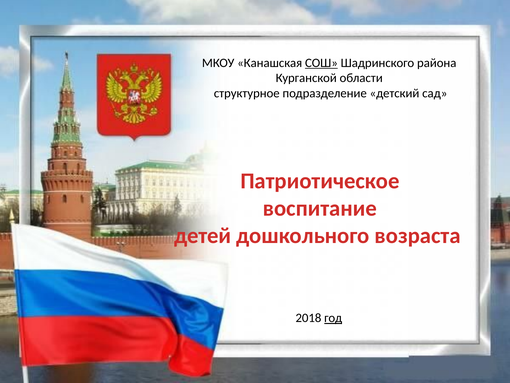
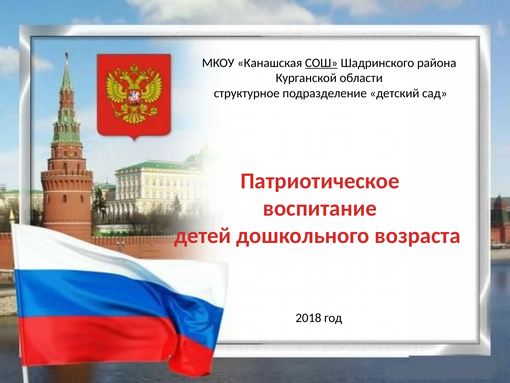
год underline: present -> none
